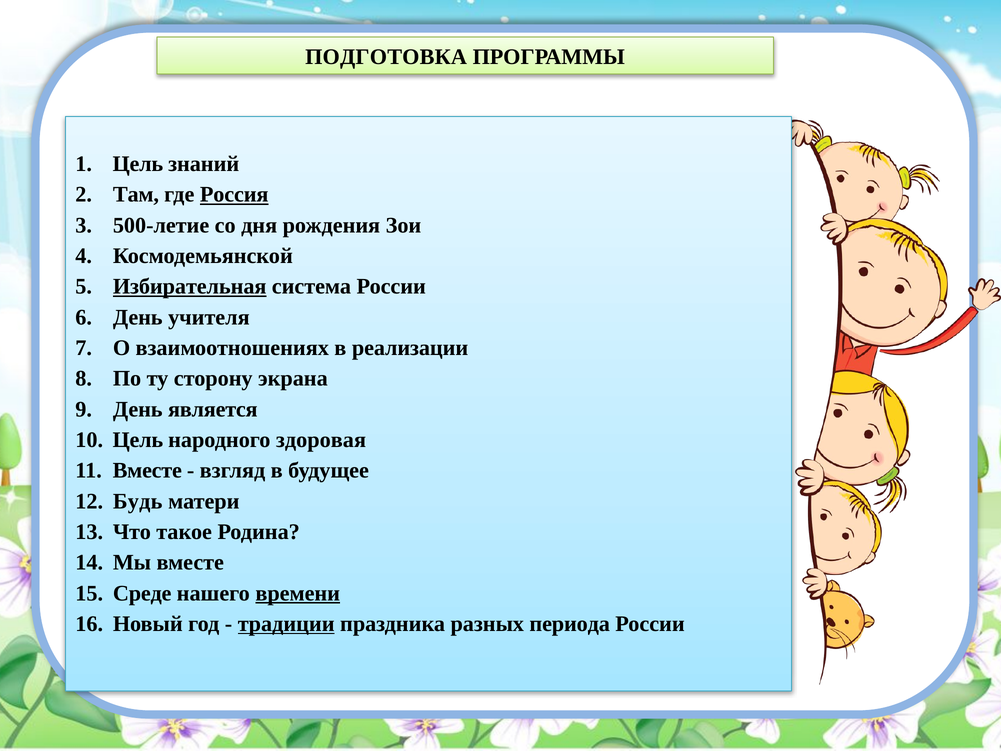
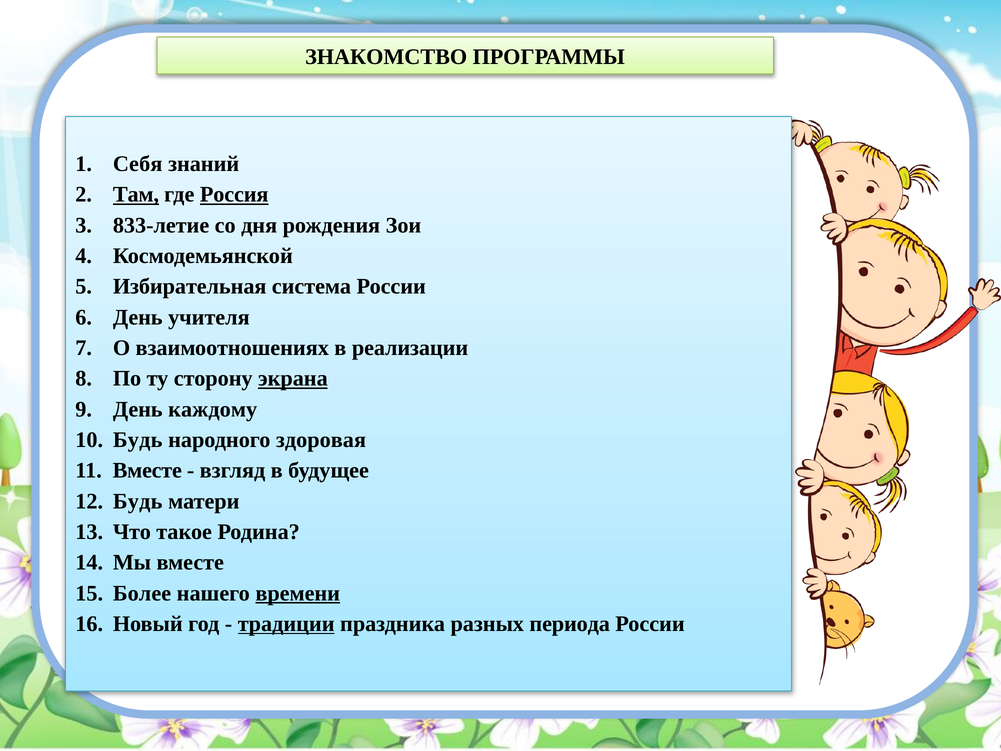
ПОДГОТОВКА: ПОДГОТОВКА -> ЗНАКОМСТВО
Цель at (138, 164): Цель -> Себя
Там underline: none -> present
500-летие: 500-летие -> 833-летие
Избирательная underline: present -> none
экрана underline: none -> present
является: является -> каждому
Цель at (138, 440): Цель -> Будь
Среде: Среде -> Более
